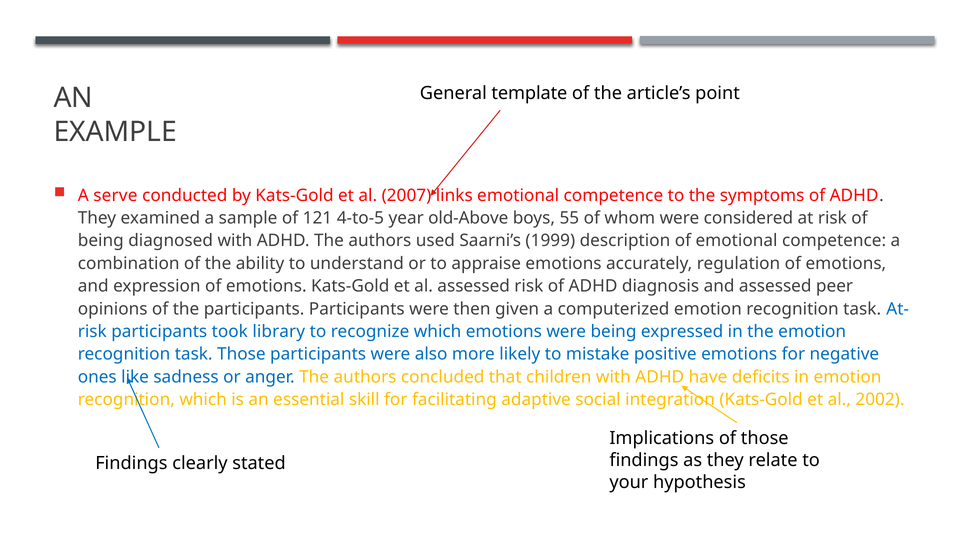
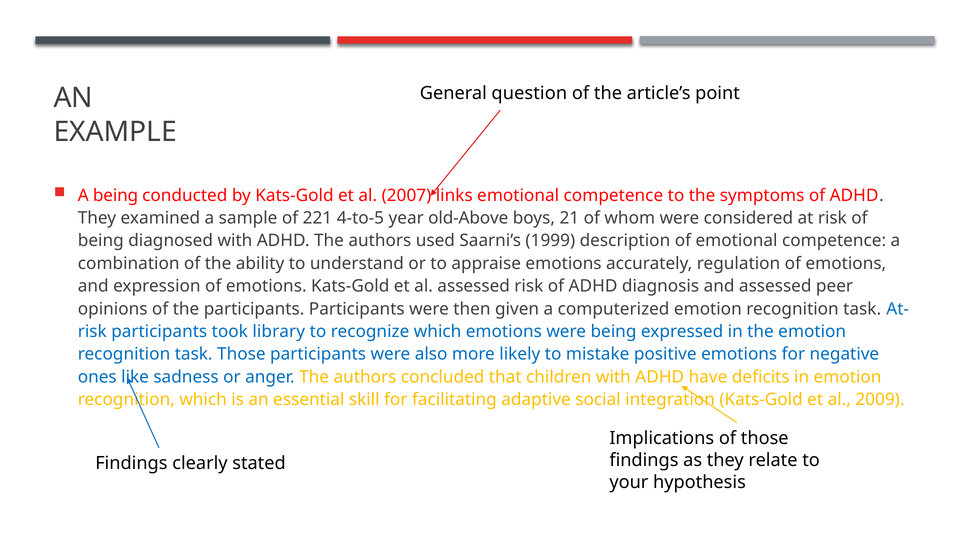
template: template -> question
A serve: serve -> being
121: 121 -> 221
55: 55 -> 21
2002: 2002 -> 2009
